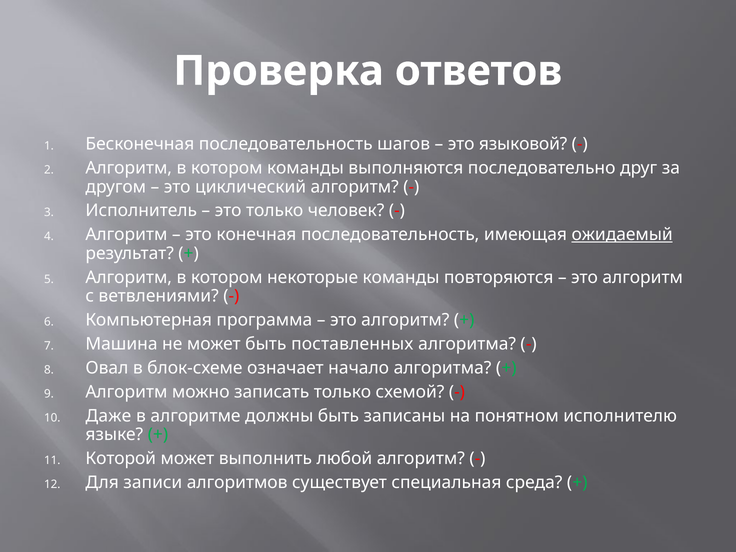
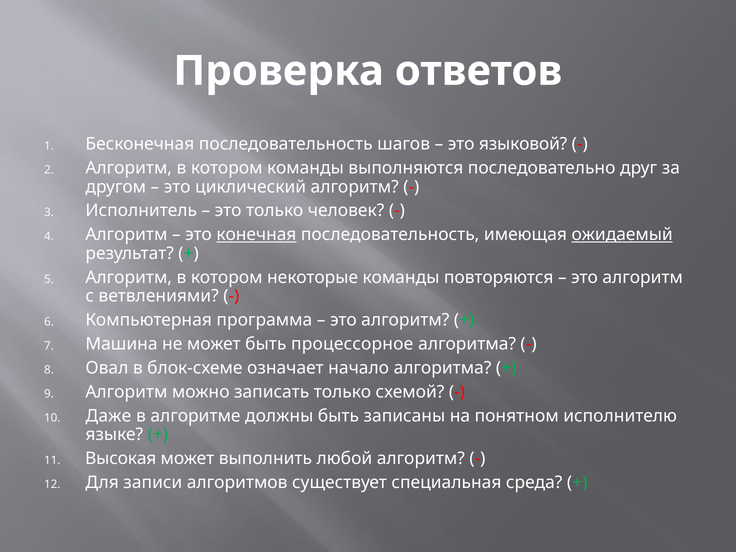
конечная underline: none -> present
поставленных: поставленных -> процессорное
Которой: Которой -> Высокая
